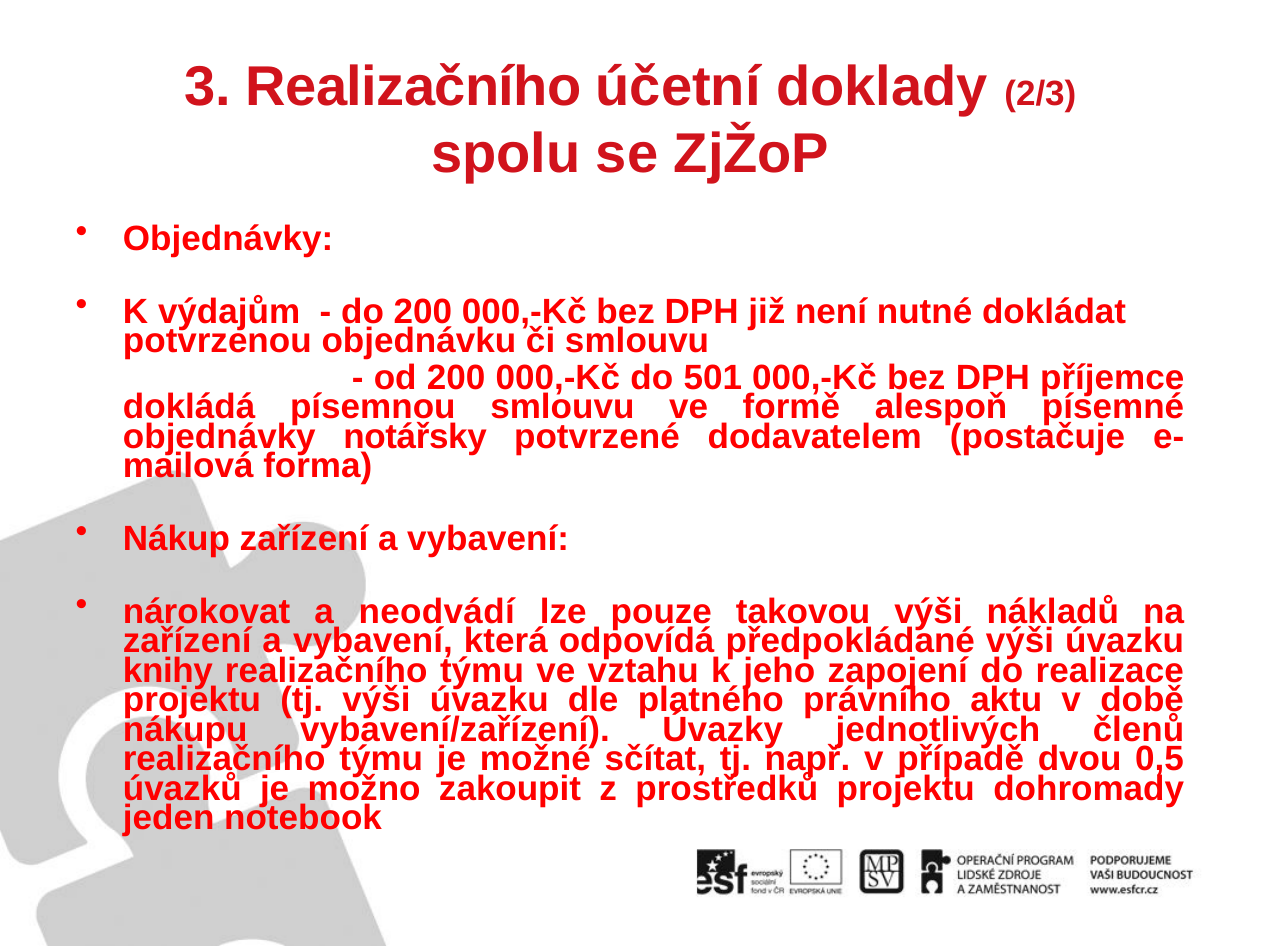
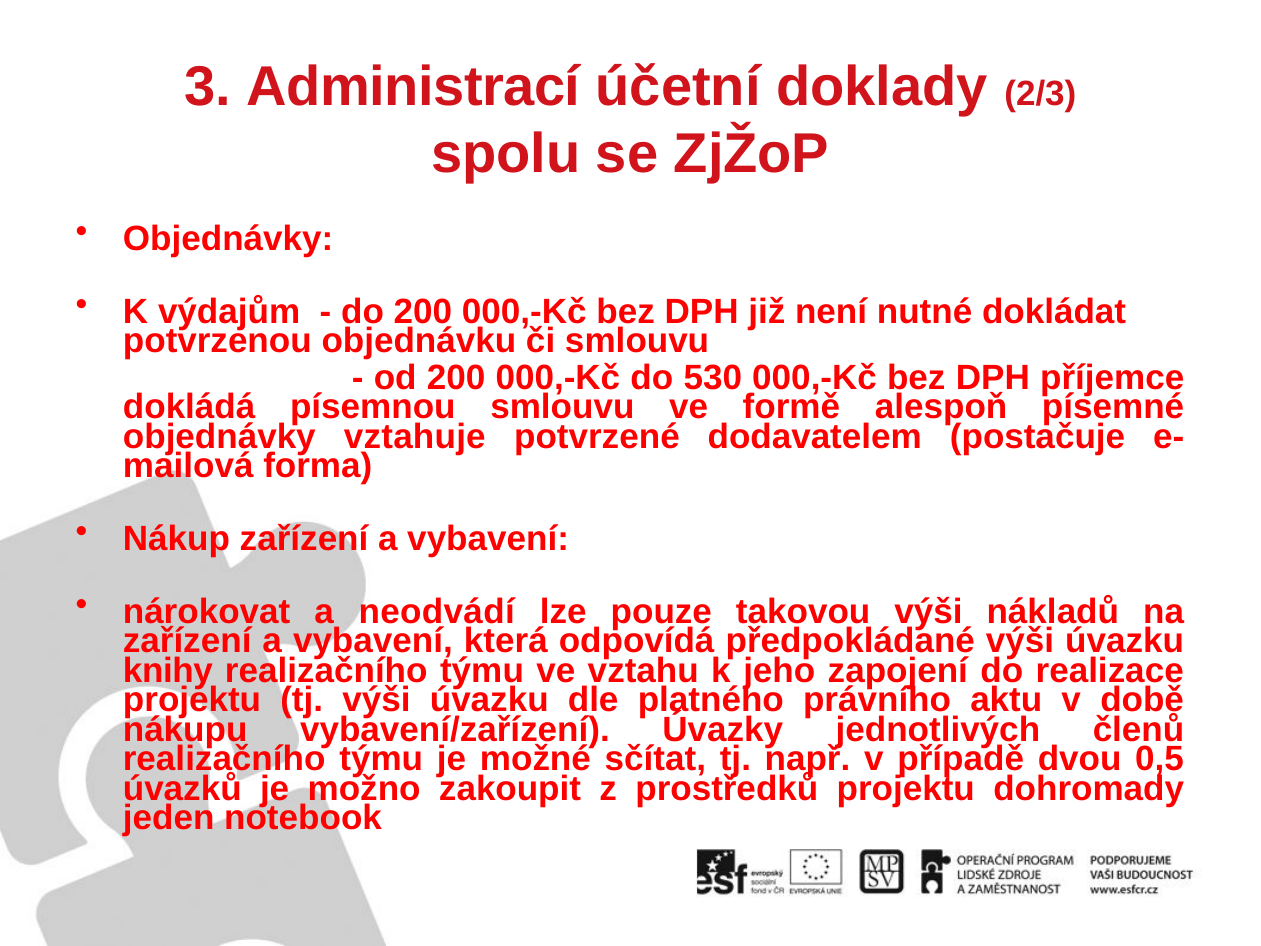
3 Realizačního: Realizačního -> Administrací
501: 501 -> 530
notářsky: notářsky -> vztahuje
